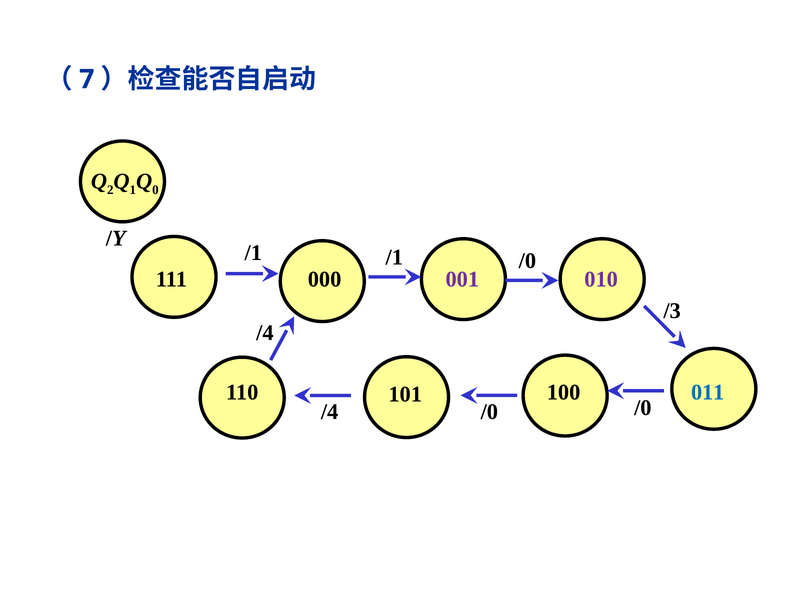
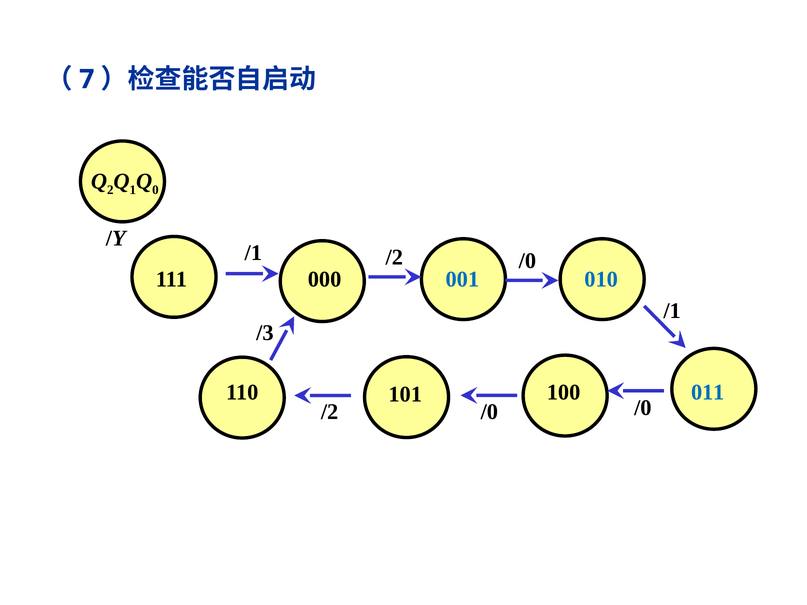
/1 at (394, 257): /1 -> /2
001 colour: purple -> blue
010 colour: purple -> blue
/3 at (672, 311): /3 -> /1
/4 at (265, 333): /4 -> /3
/4 at (330, 412): /4 -> /2
